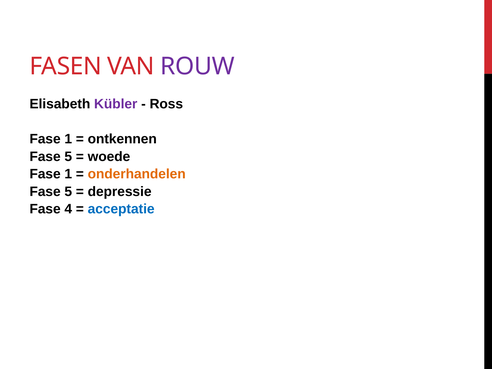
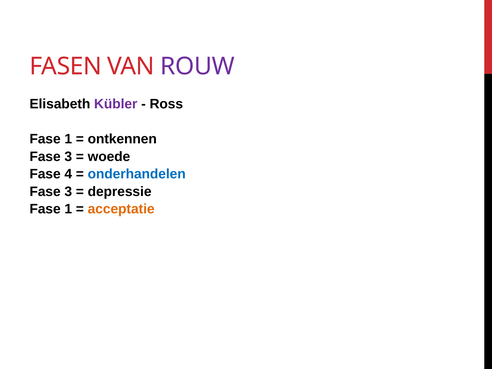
5 at (68, 157): 5 -> 3
1 at (68, 174): 1 -> 4
onderhandelen colour: orange -> blue
5 at (68, 192): 5 -> 3
4 at (68, 209): 4 -> 1
acceptatie colour: blue -> orange
